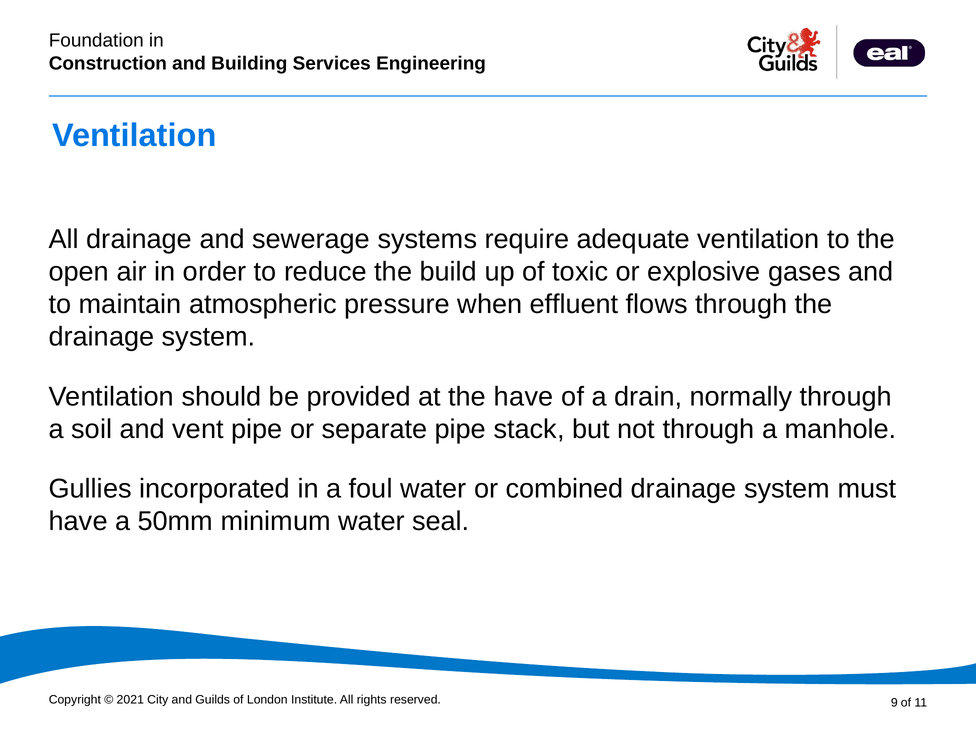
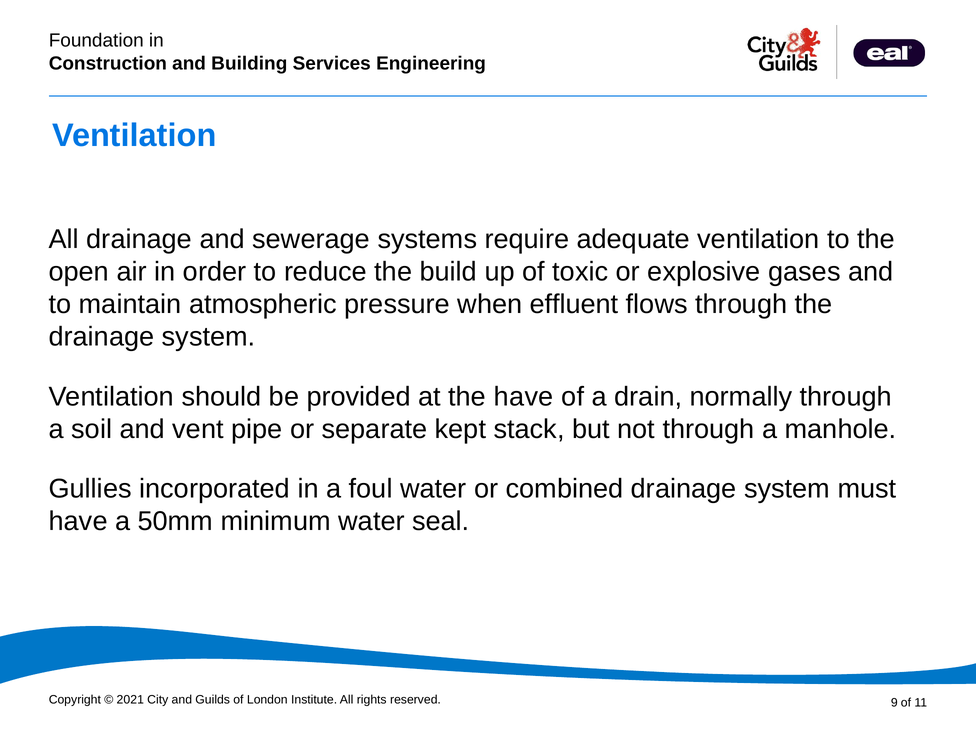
separate pipe: pipe -> kept
